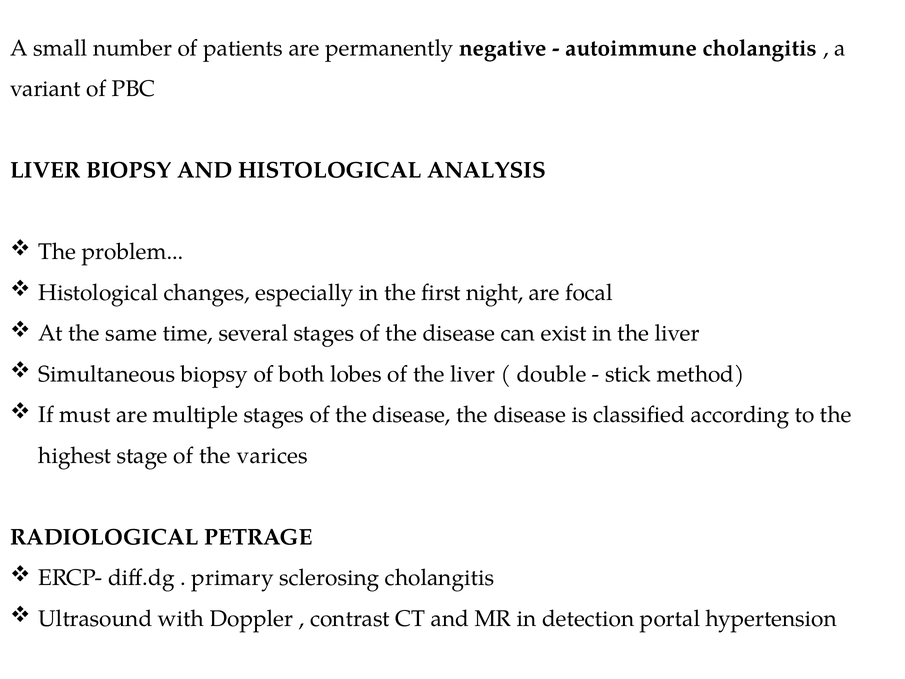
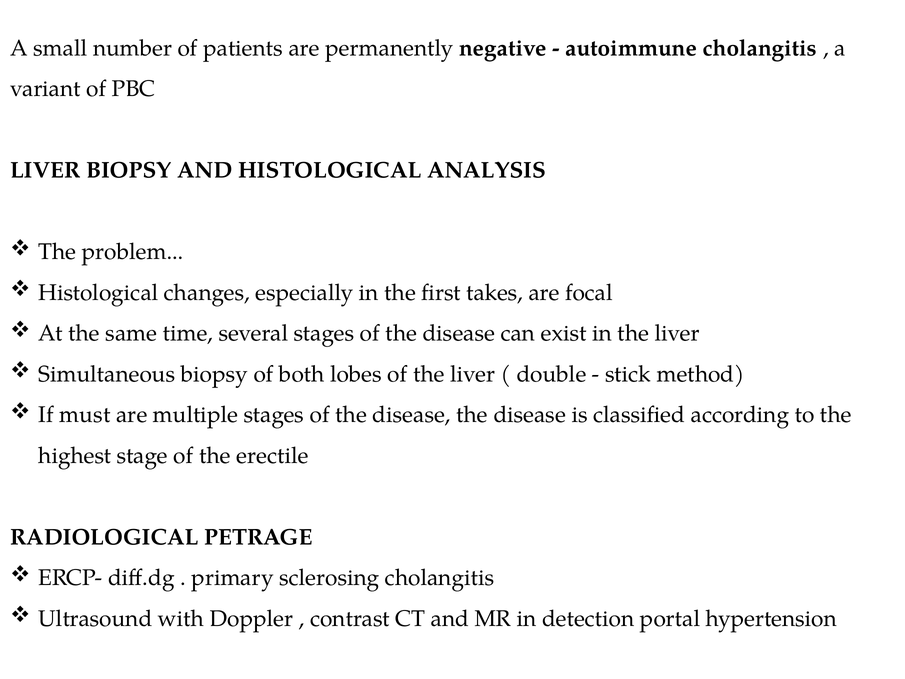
night: night -> takes
varices: varices -> erectile
